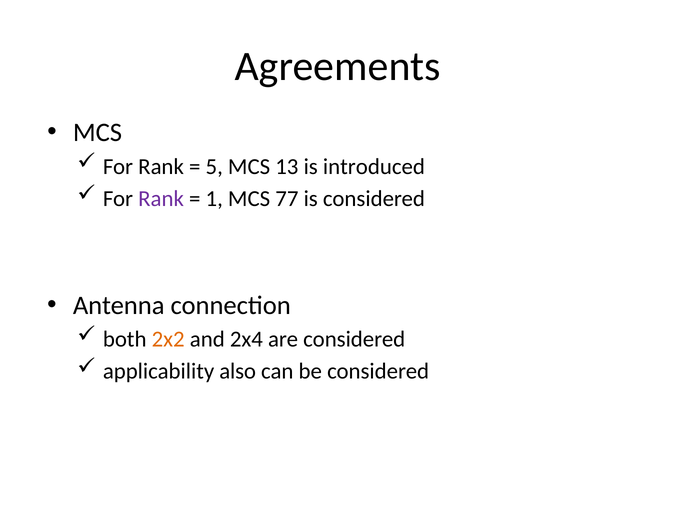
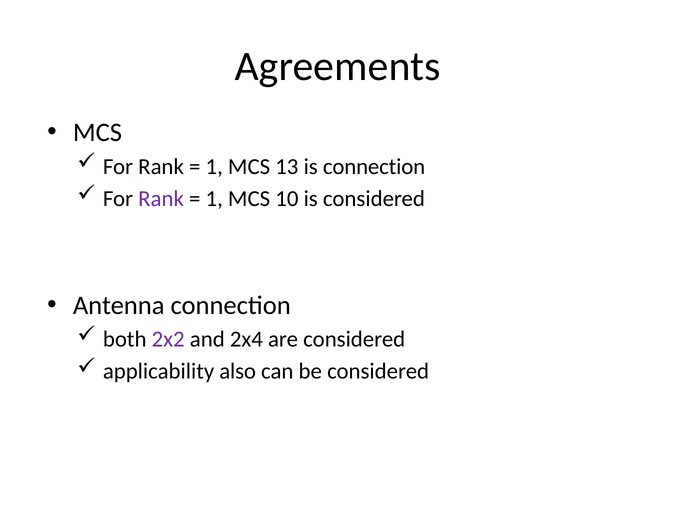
5 at (214, 166): 5 -> 1
is introduced: introduced -> connection
77: 77 -> 10
2x2 colour: orange -> purple
